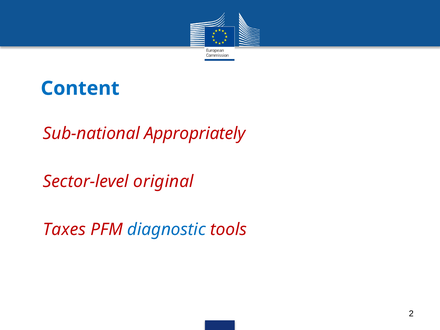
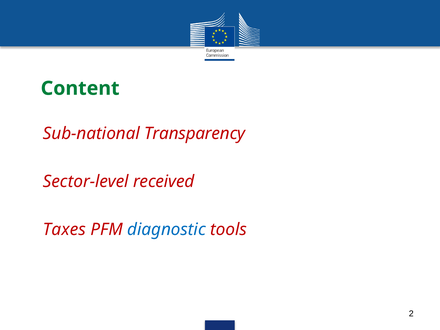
Content colour: blue -> green
Appropriately: Appropriately -> Transparency
original: original -> received
